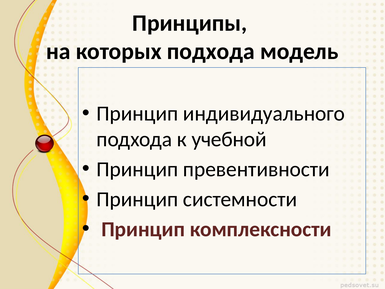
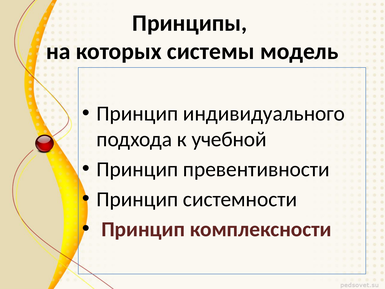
которых подхода: подхода -> системы
